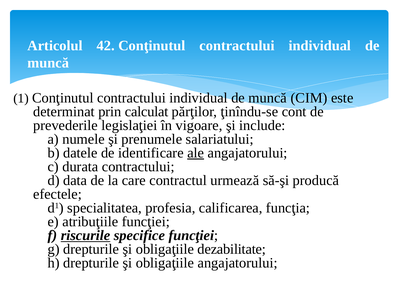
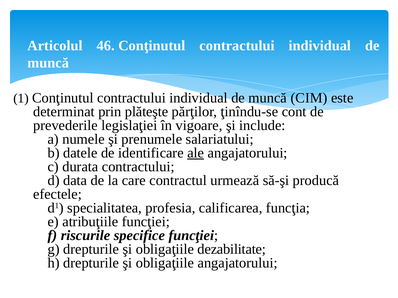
42: 42 -> 46
calculat: calculat -> plăteşte
riscurile underline: present -> none
